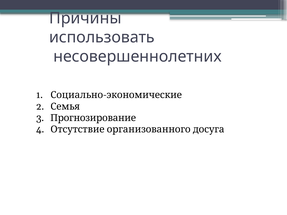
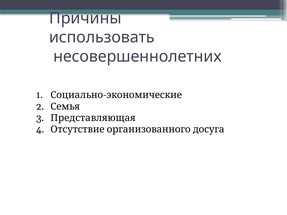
Прогнозирование: Прогнозирование -> Представляющая
